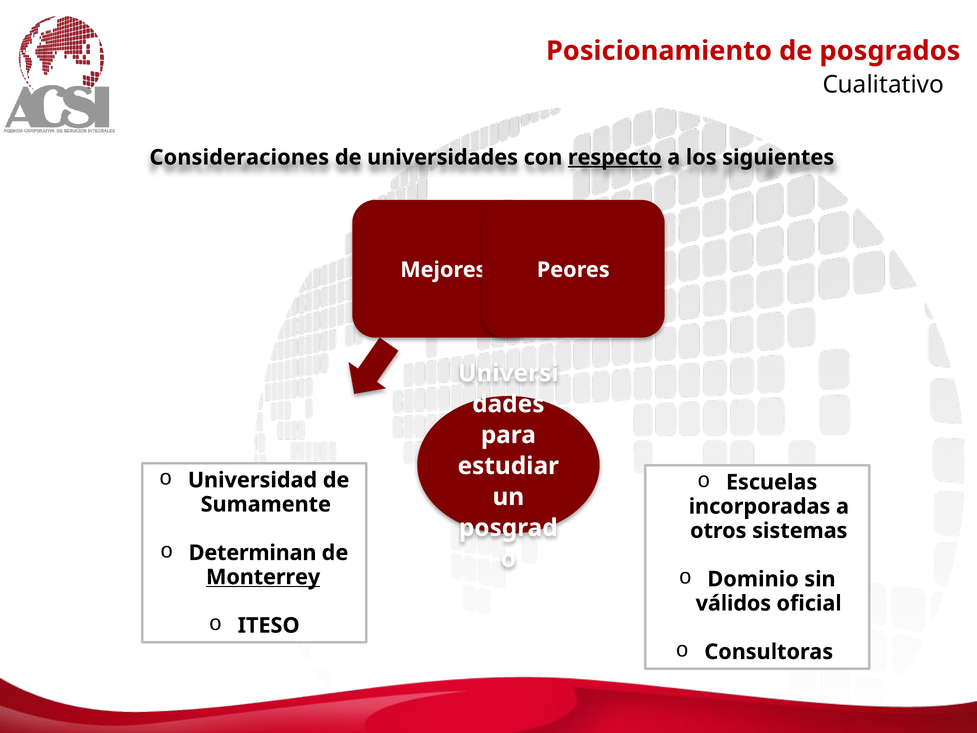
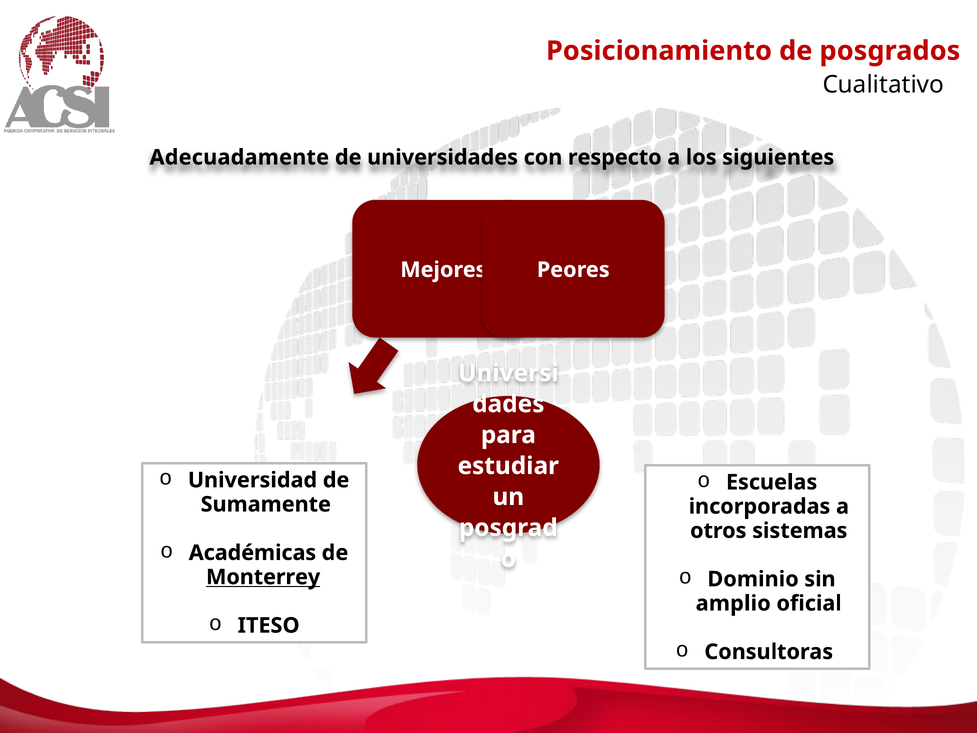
Consideraciones: Consideraciones -> Adecuadamente
respecto underline: present -> none
Determinan: Determinan -> Académicas
válidos: válidos -> amplio
